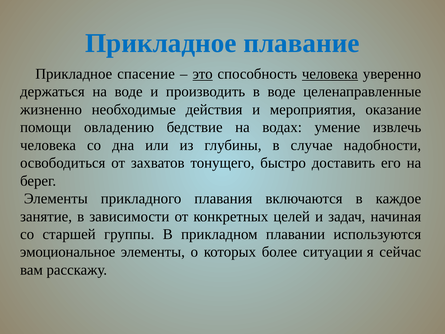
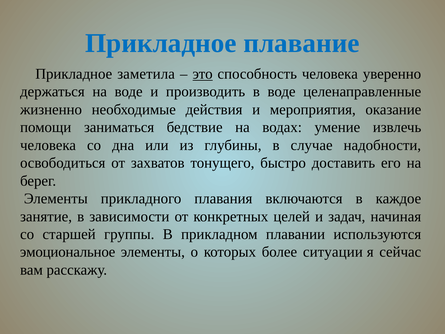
спасение: спасение -> заметила
человека at (330, 74) underline: present -> none
овладению: овладению -> заниматься
